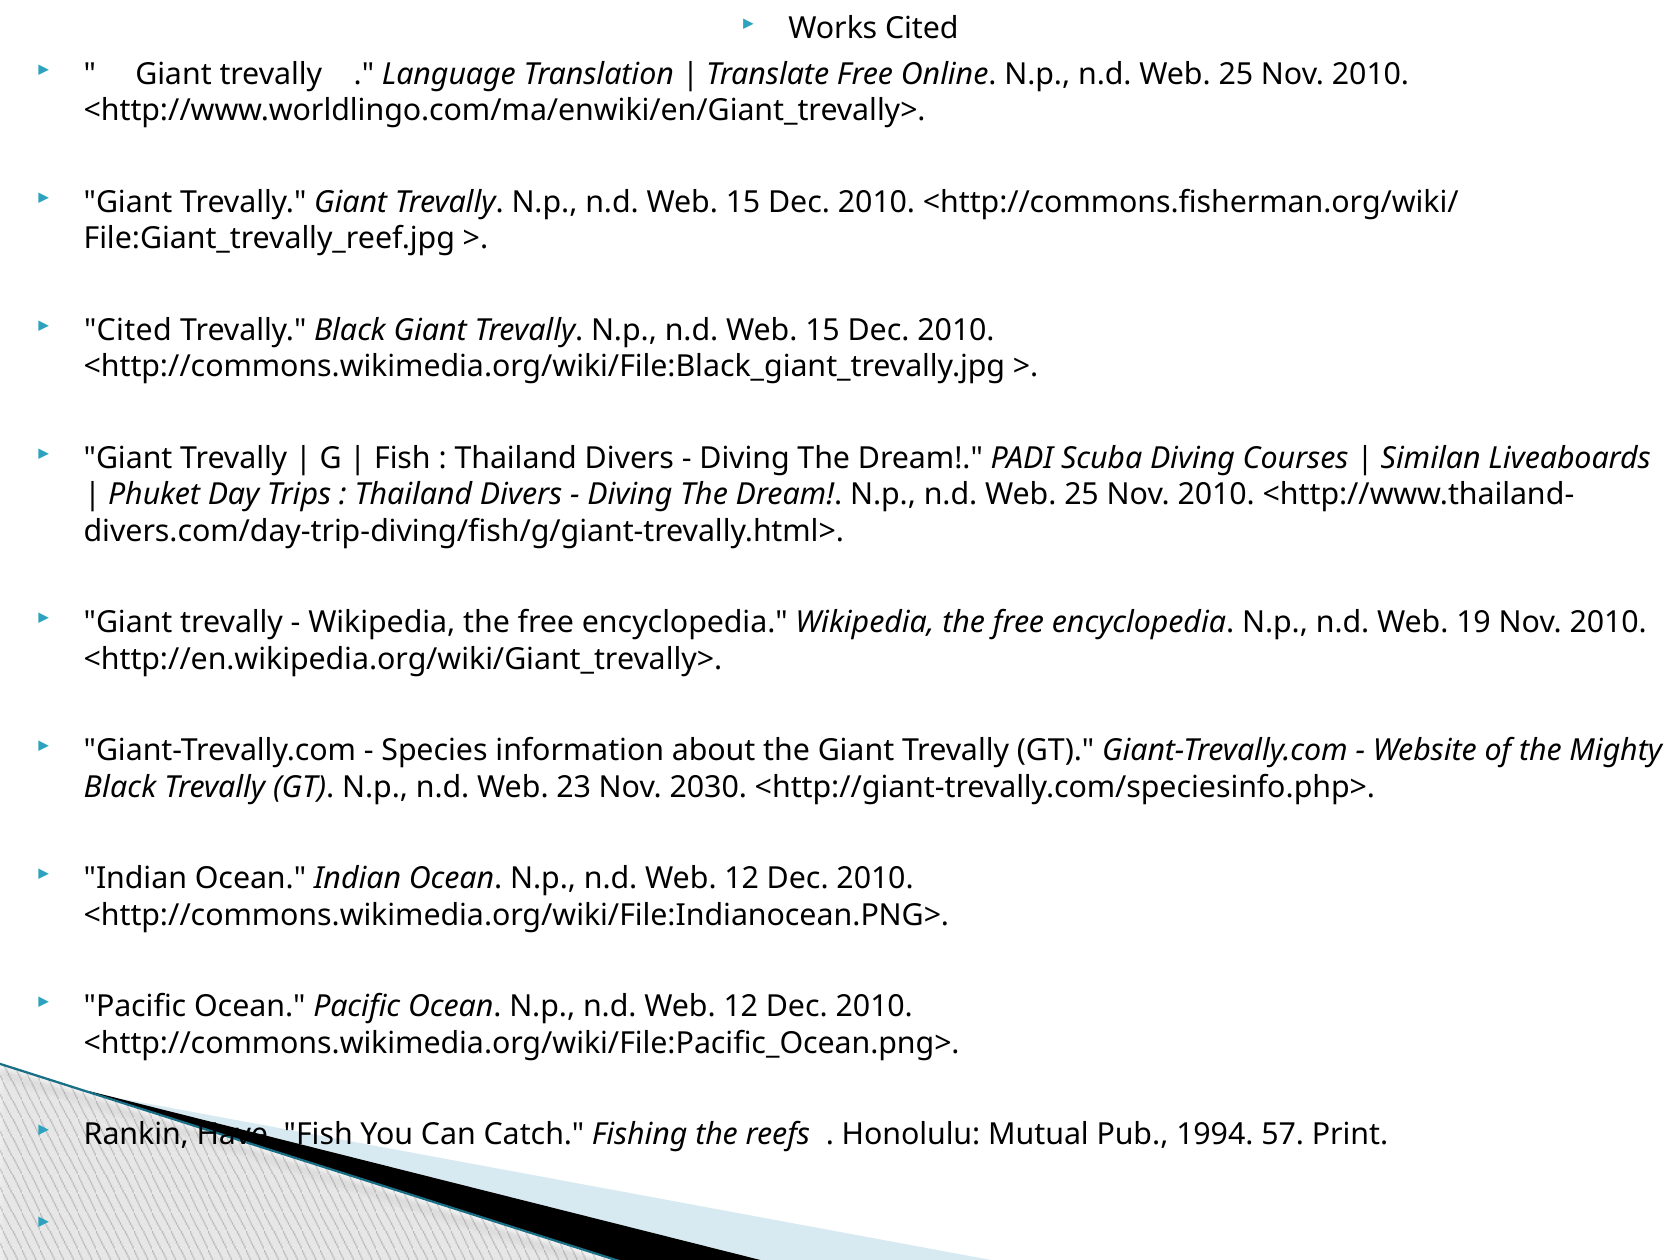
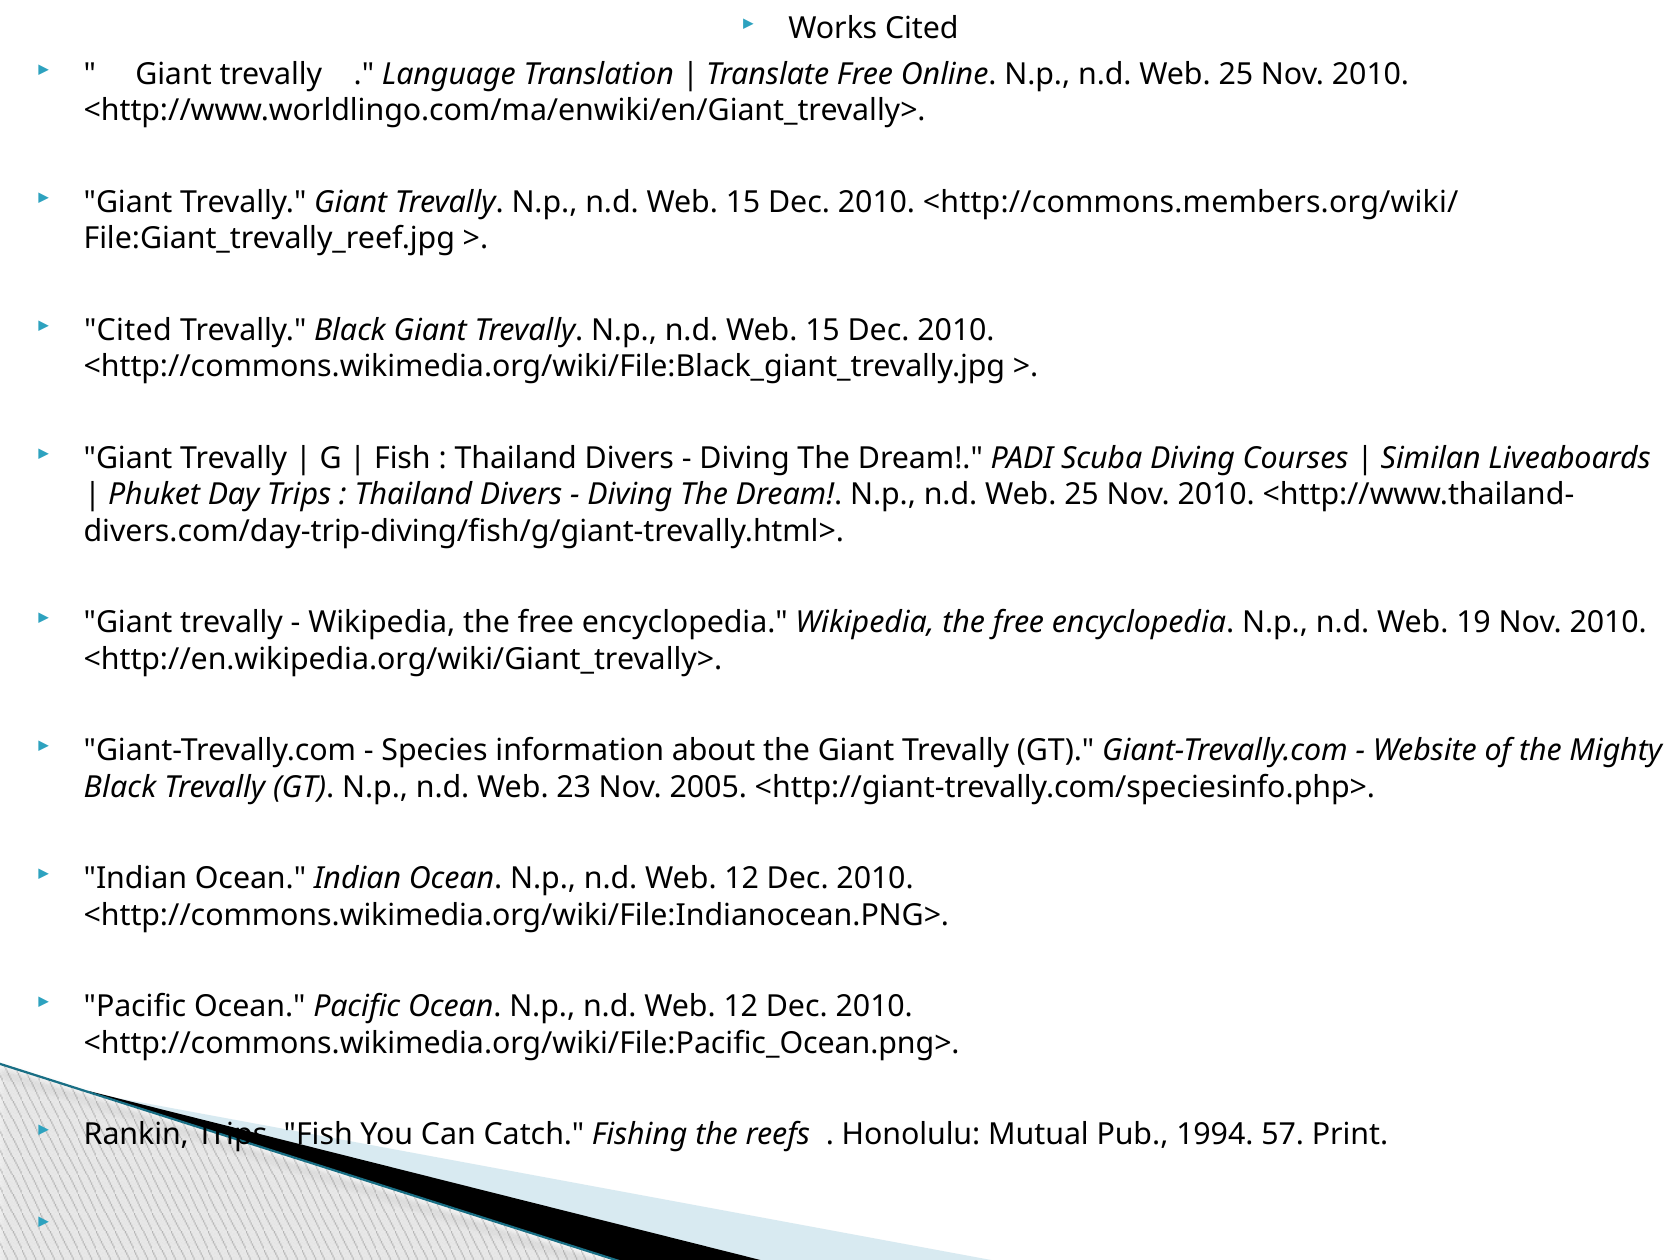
<http://commons.fisherman.org/wiki/: <http://commons.fisherman.org/wiki/ -> <http://commons.members.org/wiki/
2030: 2030 -> 2005
Rankin Have: Have -> Trips
